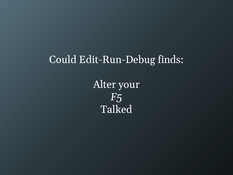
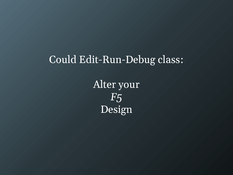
finds: finds -> class
Talked: Talked -> Design
